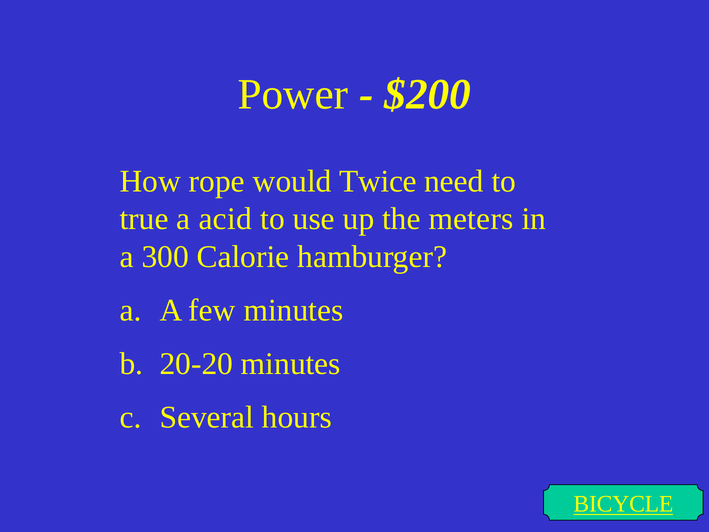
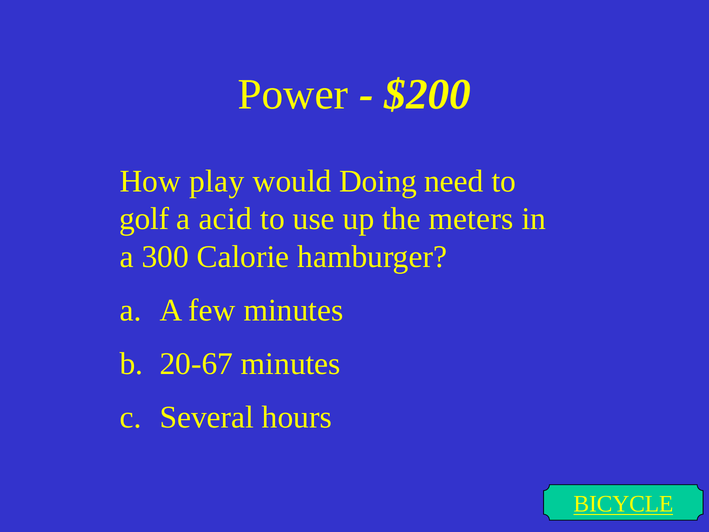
rope: rope -> play
Twice: Twice -> Doing
true: true -> golf
20-20: 20-20 -> 20-67
